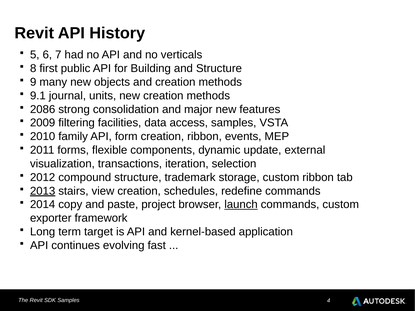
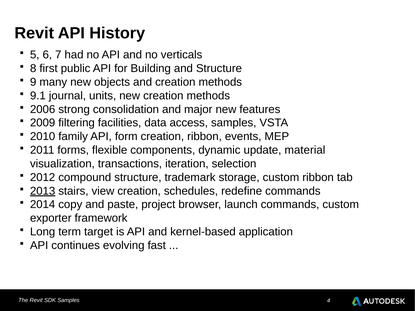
2086: 2086 -> 2006
external: external -> material
launch underline: present -> none
